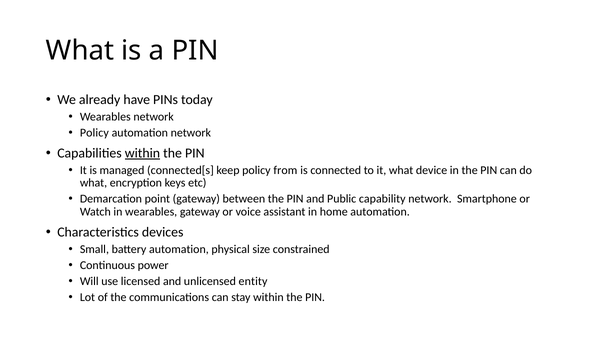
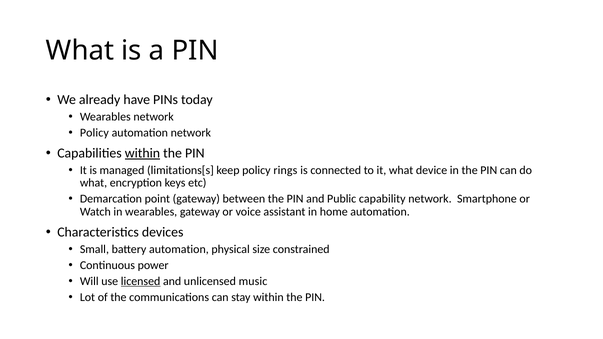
connected[s: connected[s -> limitations[s
from: from -> rings
licensed underline: none -> present
entity: entity -> music
